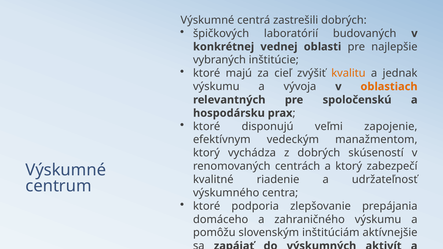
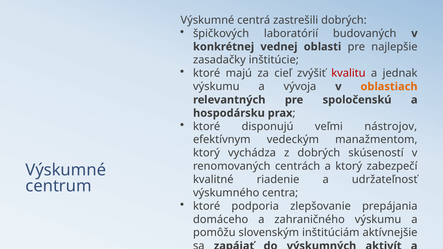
vybraných: vybraných -> zasadačky
kvalitu colour: orange -> red
zapojenie: zapojenie -> nástrojov
